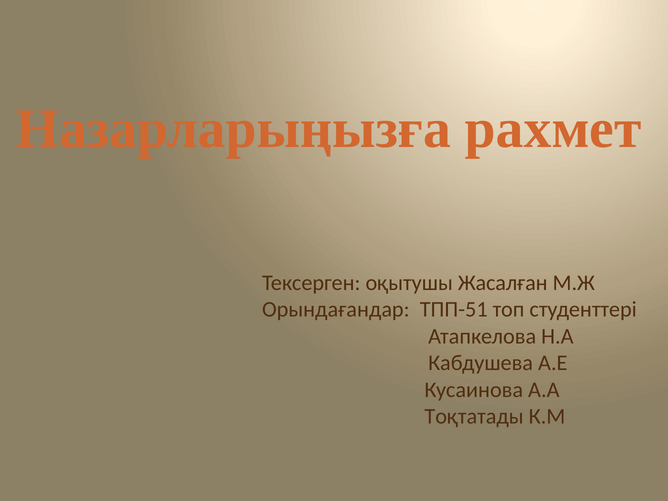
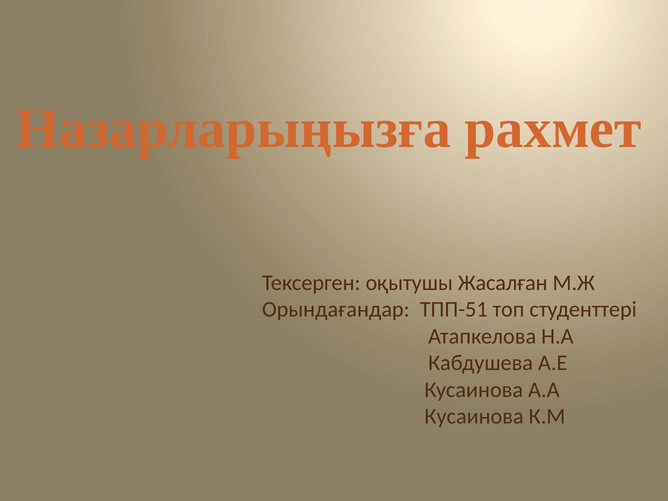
Тоқтатады at (474, 417): Тоқтатады -> Кусаинова
